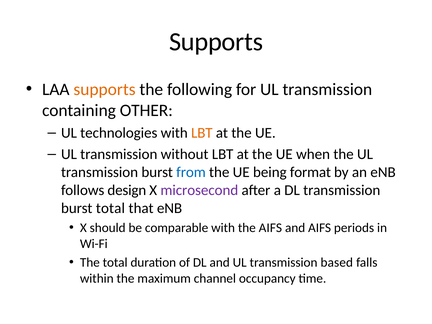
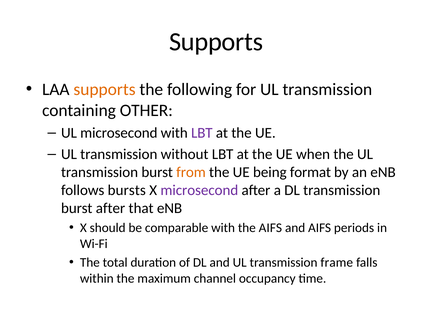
UL technologies: technologies -> microsecond
LBT at (202, 133) colour: orange -> purple
from colour: blue -> orange
design: design -> bursts
burst total: total -> after
based: based -> frame
